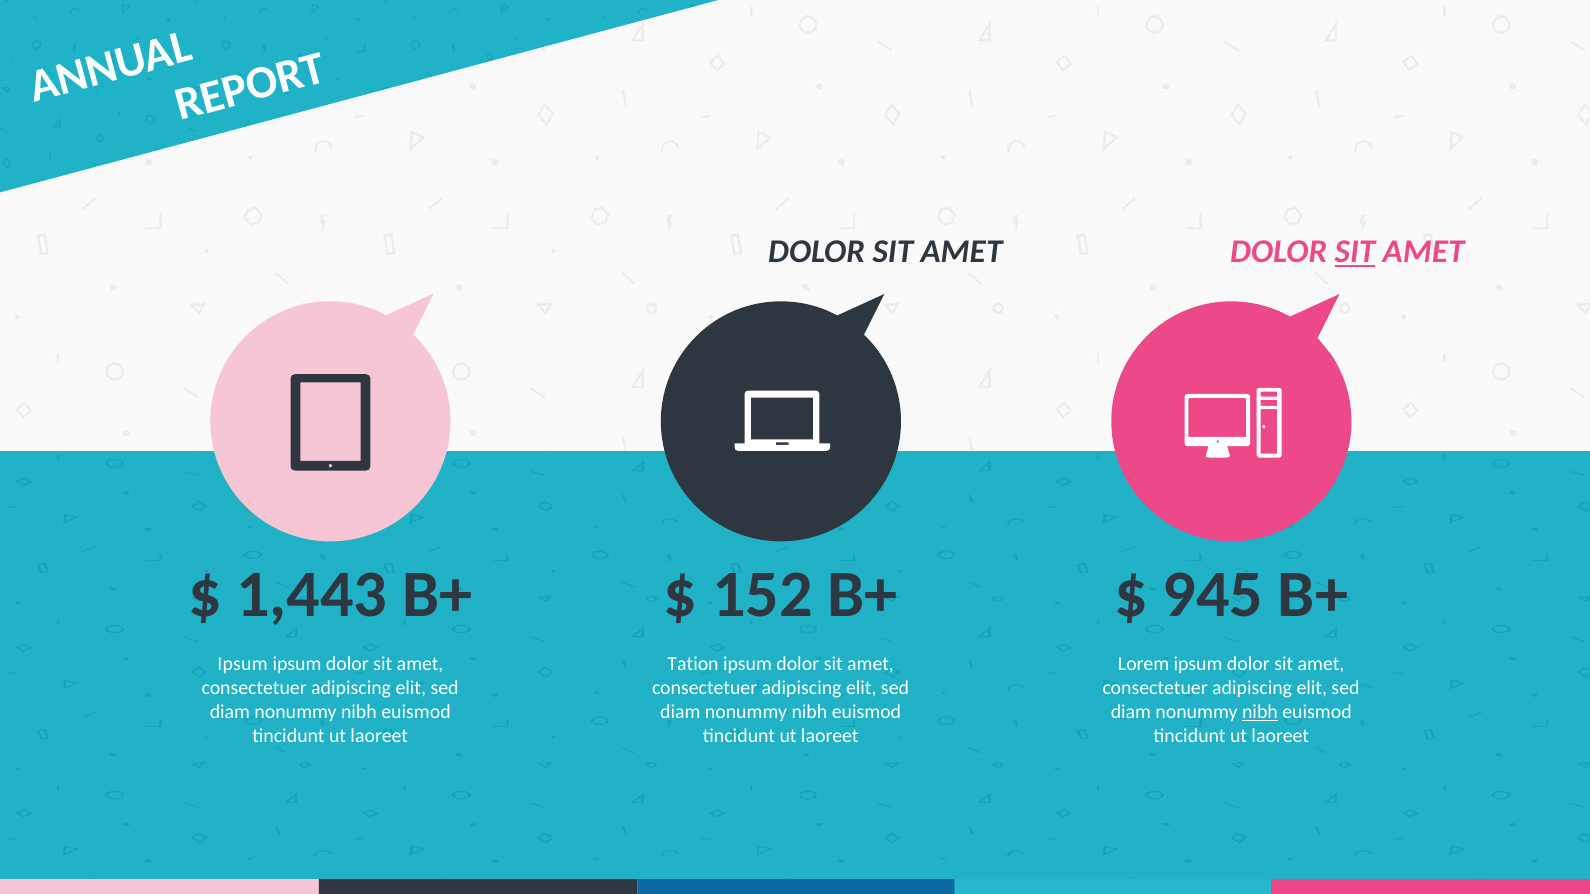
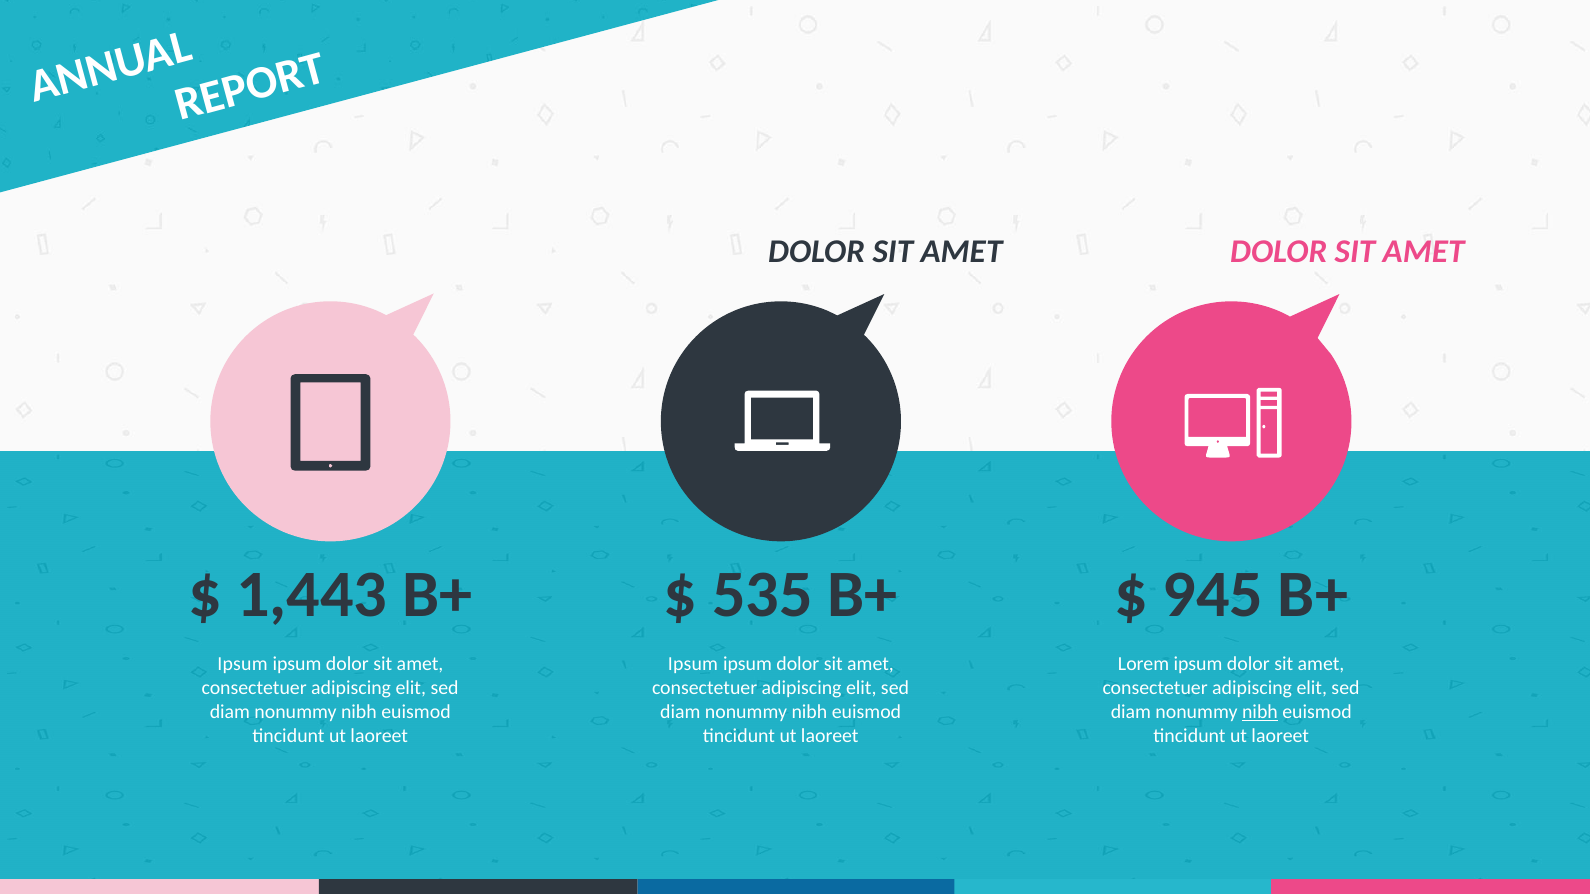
SIT at (1355, 251) underline: present -> none
152: 152 -> 535
Tation at (693, 664): Tation -> Ipsum
